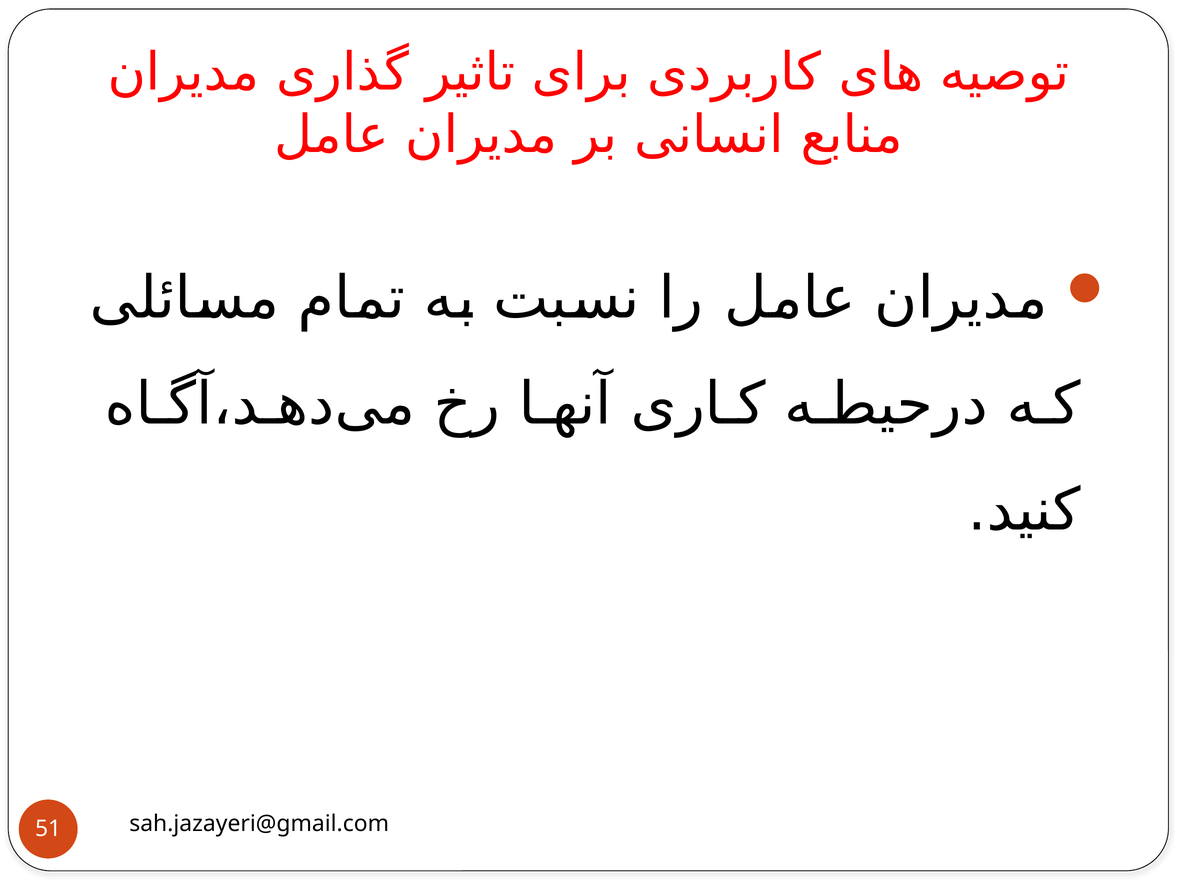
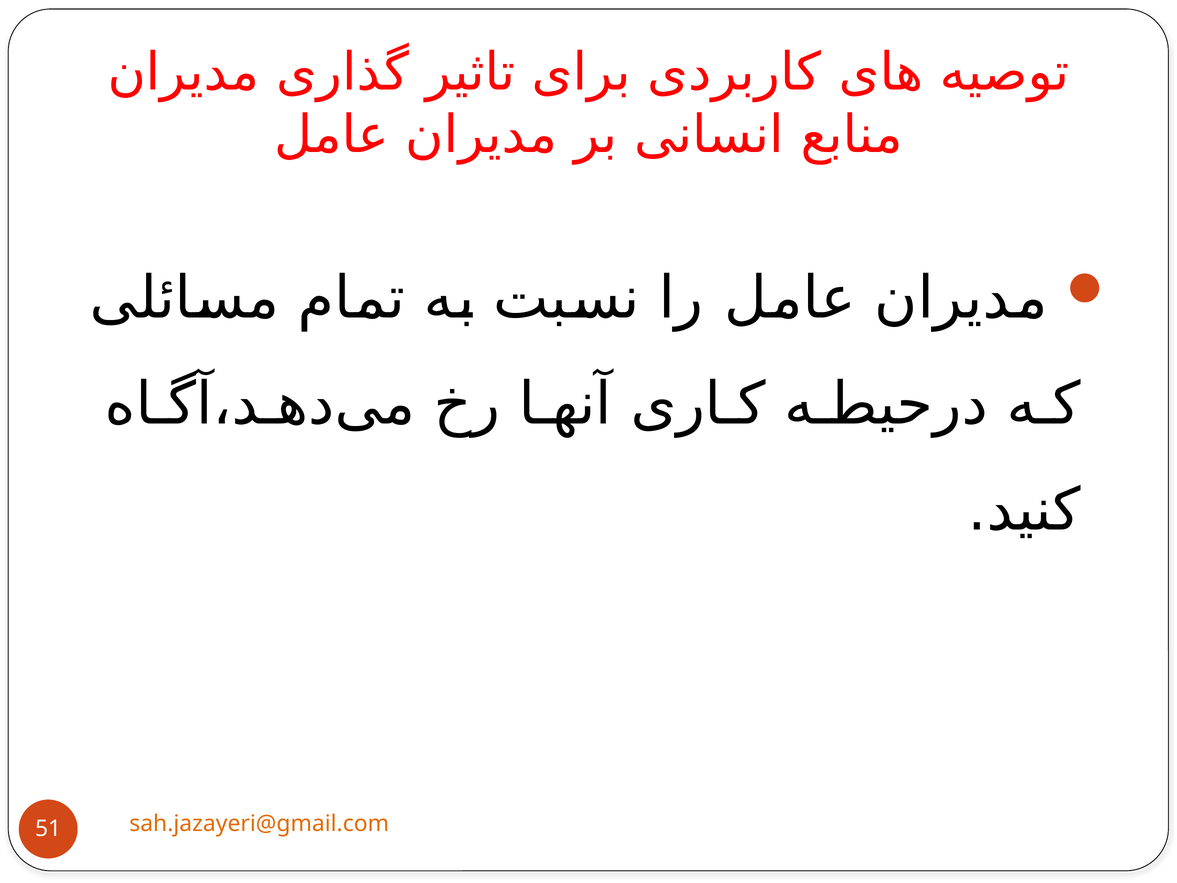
sah.jazayeri@gmail.com colour: black -> orange
